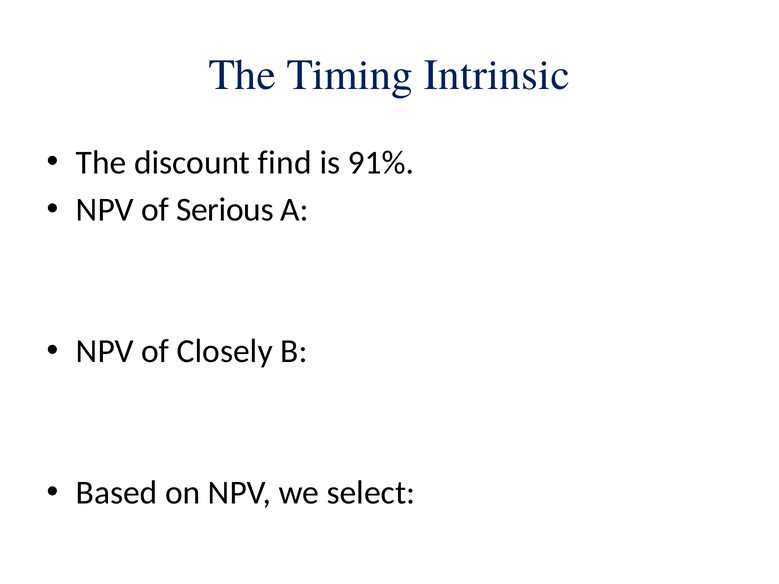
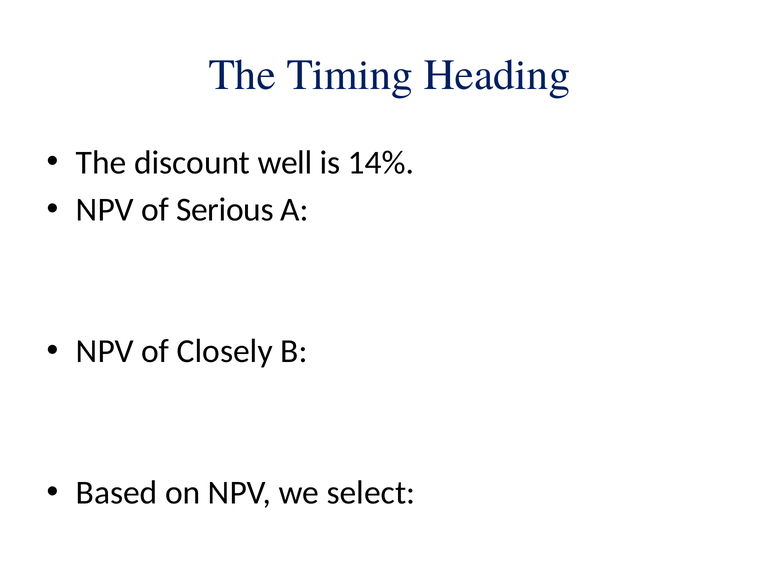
Intrinsic: Intrinsic -> Heading
find: find -> well
91%: 91% -> 14%
